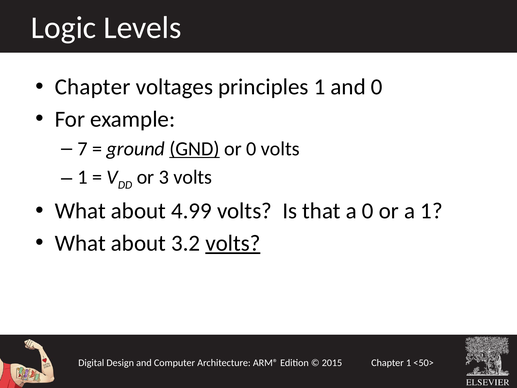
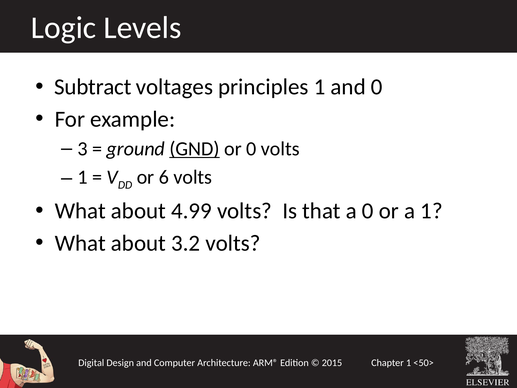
Chapter at (93, 87): Chapter -> Subtract
7: 7 -> 3
3: 3 -> 6
volts at (233, 243) underline: present -> none
